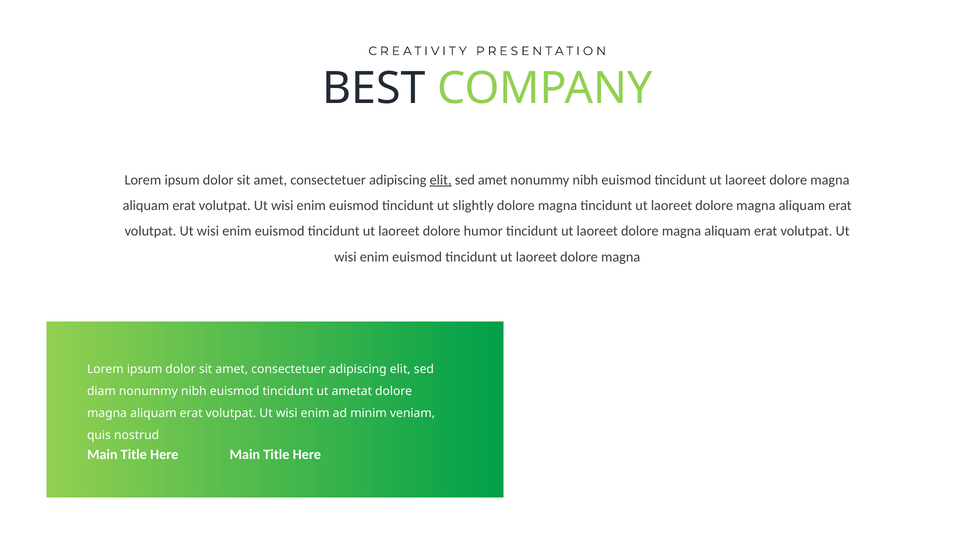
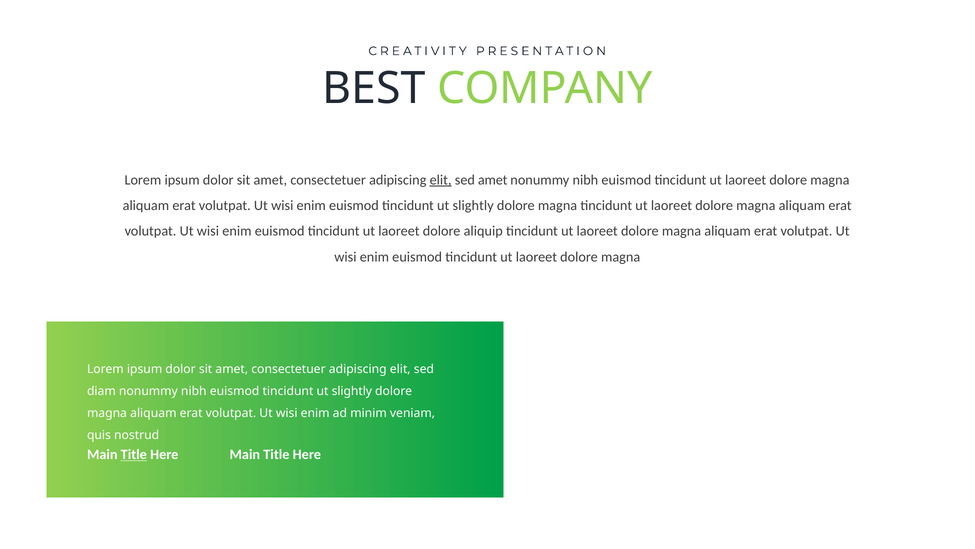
humor: humor -> aliquip
ametat at (352, 391): ametat -> slightly
Title at (134, 454) underline: none -> present
